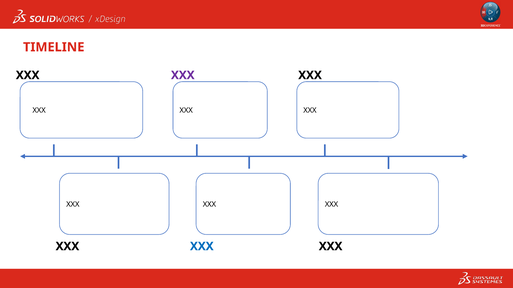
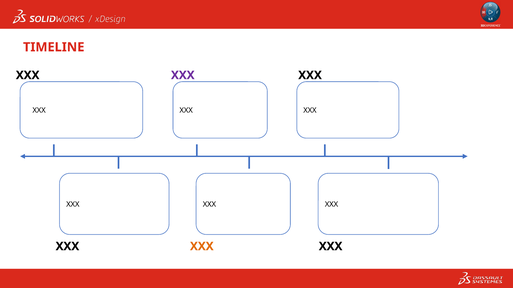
XXX at (202, 247) colour: blue -> orange
